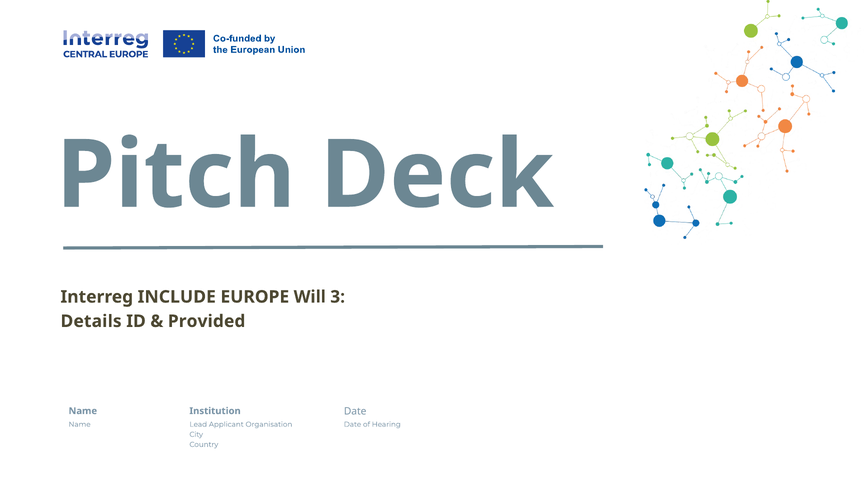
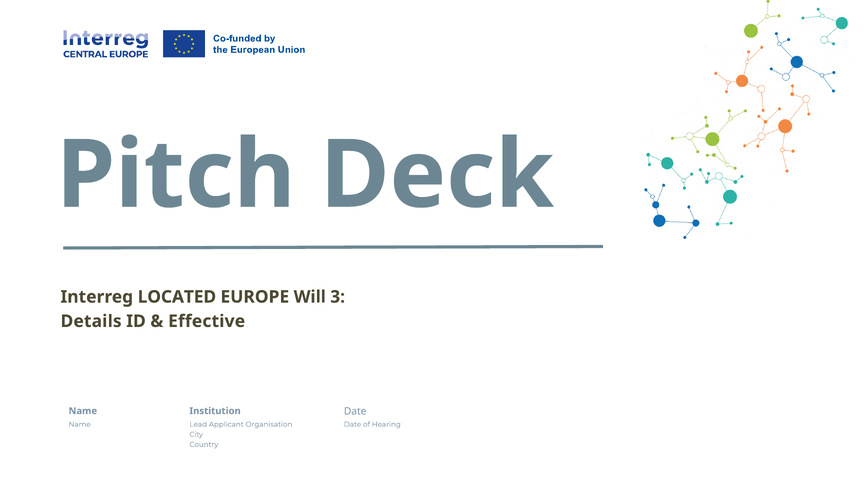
INCLUDE: INCLUDE -> LOCATED
Provided: Provided -> Effective
